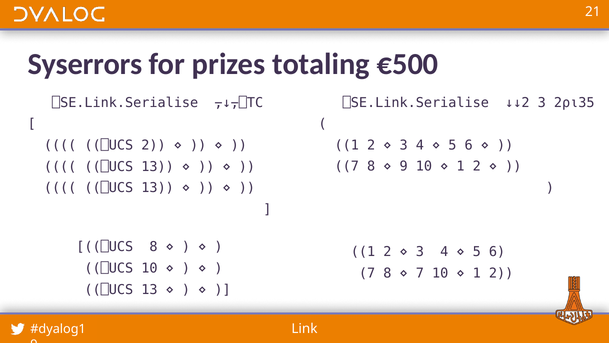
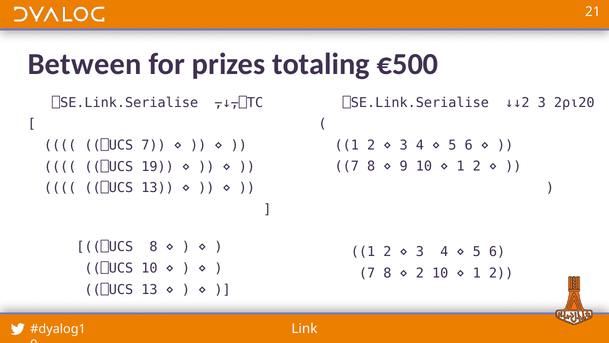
Syserrors: Syserrors -> Between
2⍴⍳35: 2⍴⍳35 -> 2⍴⍳20
⎕UCS 2: 2 -> 7
13 at (158, 166): 13 -> 19
7 at (420, 273): 7 -> 2
